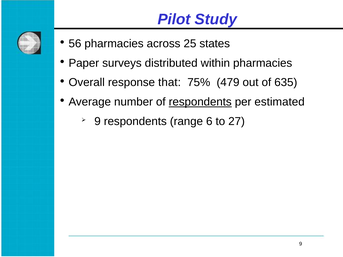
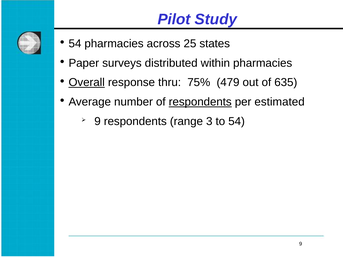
56 at (75, 44): 56 -> 54
Overall underline: none -> present
that: that -> thru
6: 6 -> 3
to 27: 27 -> 54
